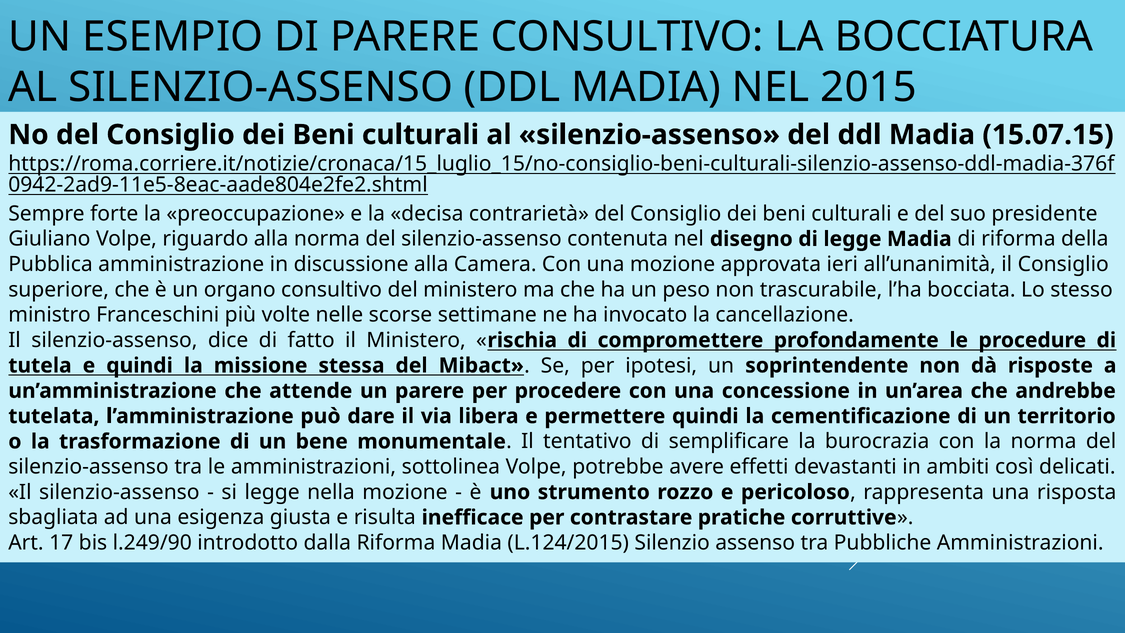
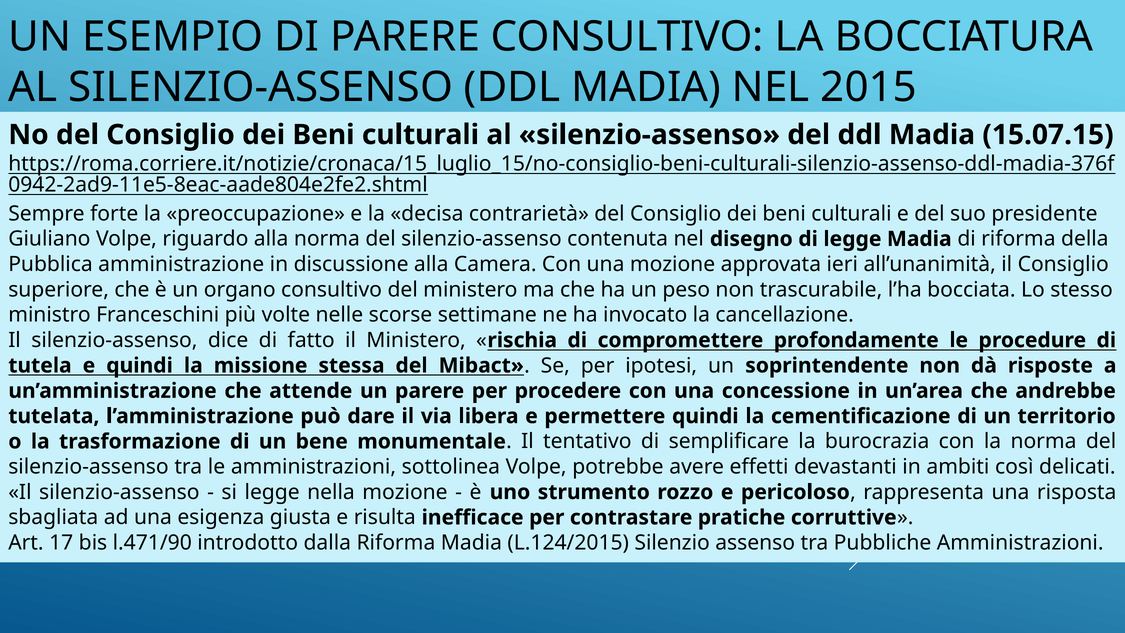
l.249/90: l.249/90 -> l.471/90
